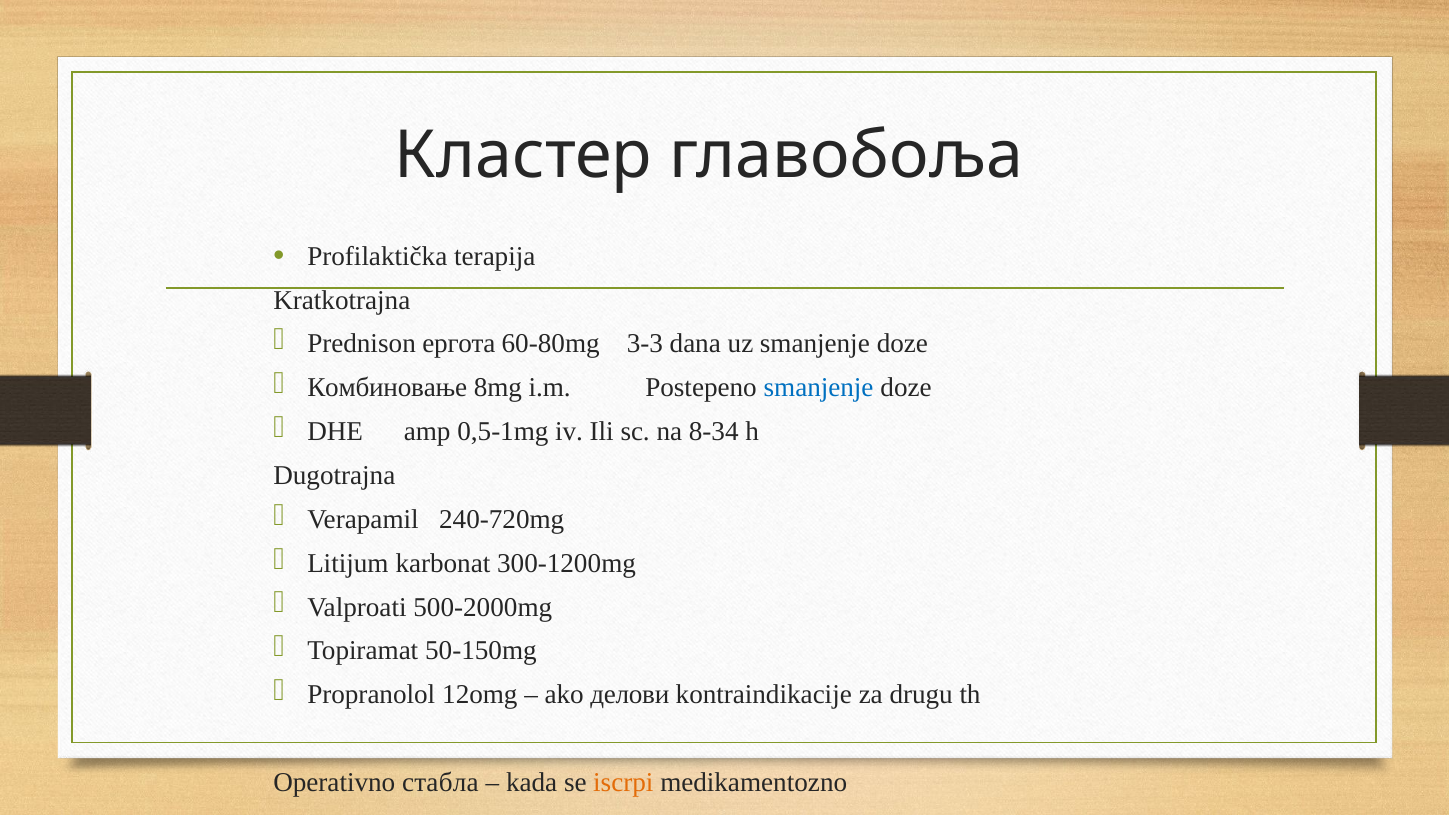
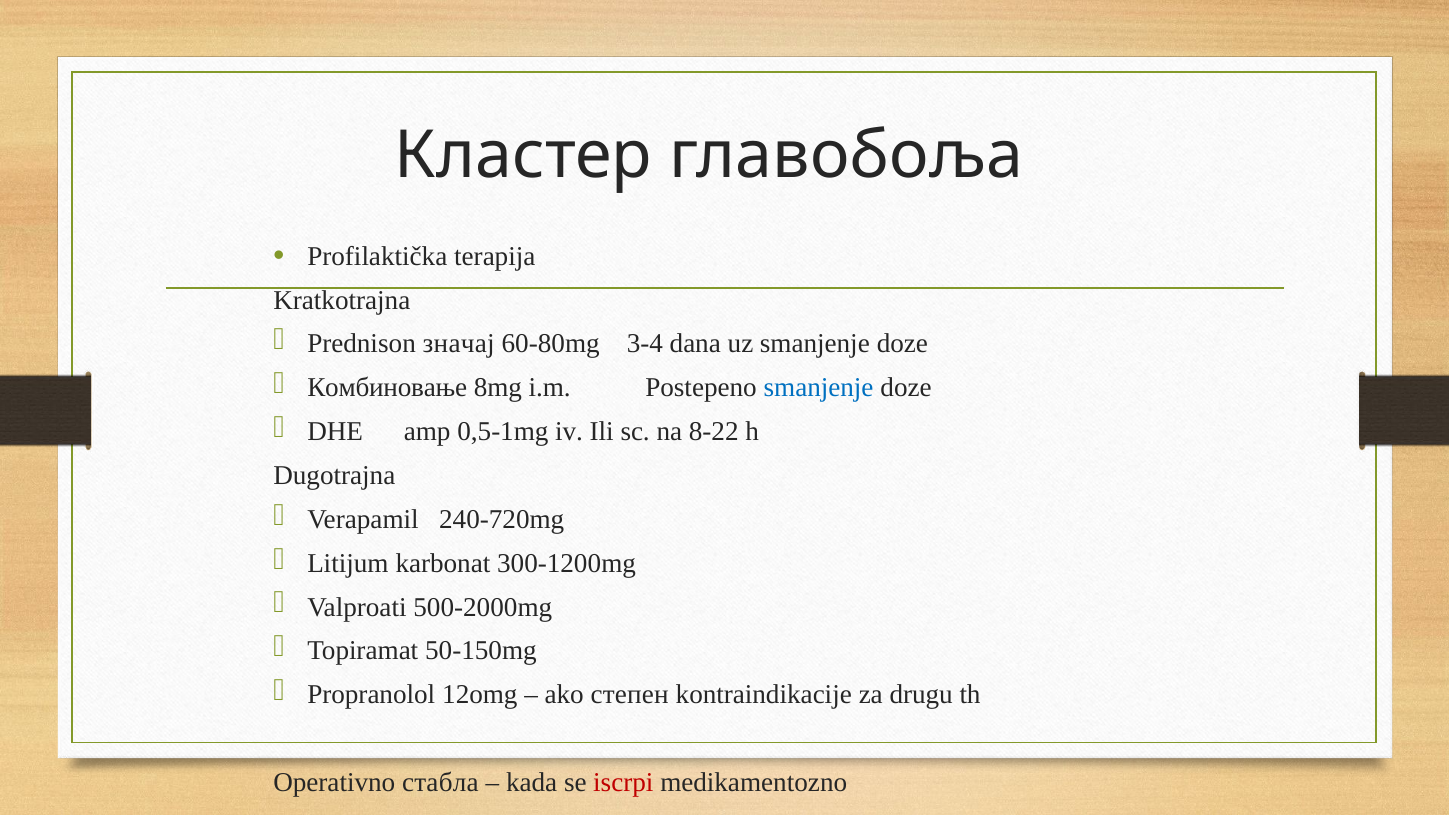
ергота: ергота -> значај
3-3: 3-3 -> 3-4
8-34: 8-34 -> 8-22
делови: делови -> степен
iscrpi colour: orange -> red
